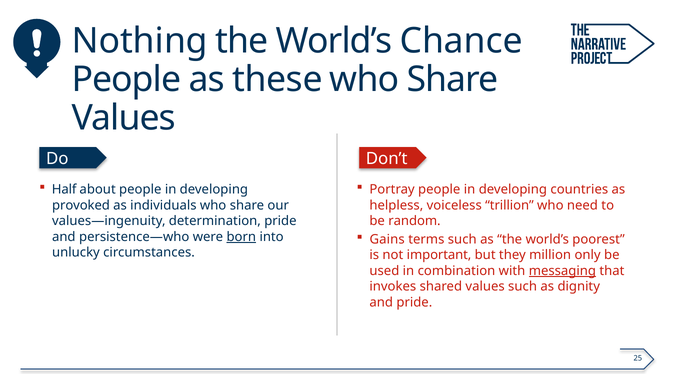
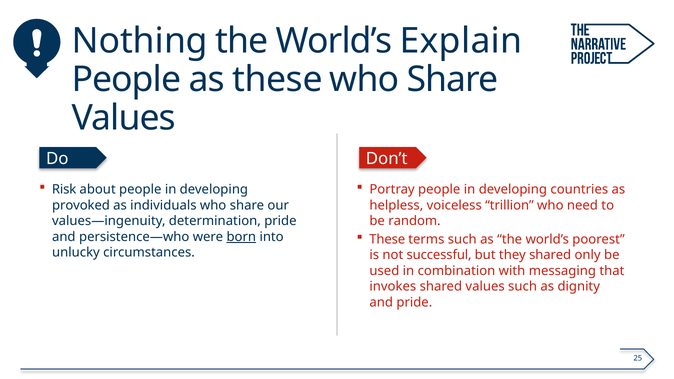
Chance: Chance -> Explain
Half: Half -> Risk
Gains at (387, 239): Gains -> These
important: important -> successful
they million: million -> shared
messaging underline: present -> none
